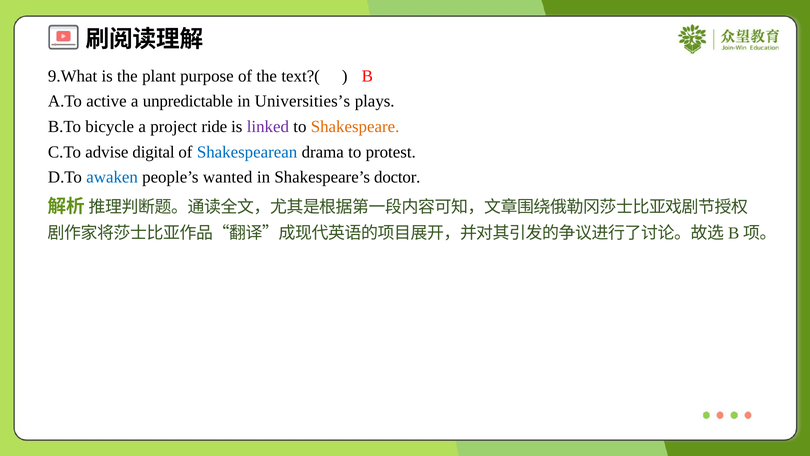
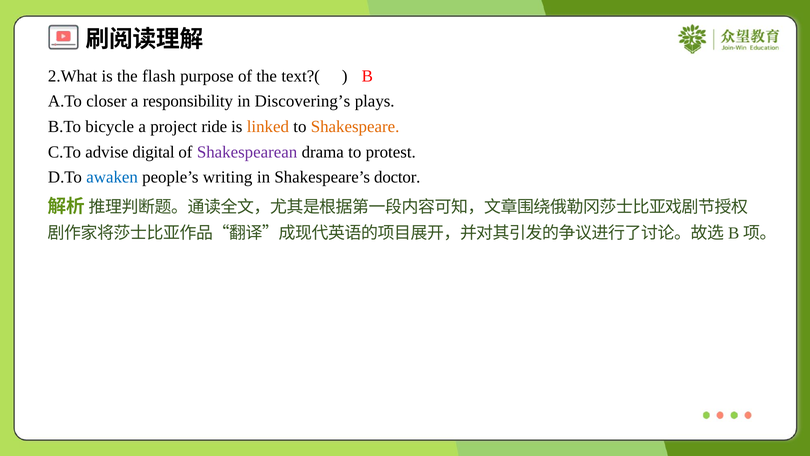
9.What: 9.What -> 2.What
plant: plant -> flash
active: active -> closer
unpredictable: unpredictable -> responsibility
Universities’s: Universities’s -> Discovering’s
linked colour: purple -> orange
Shakespearean colour: blue -> purple
wanted: wanted -> writing
